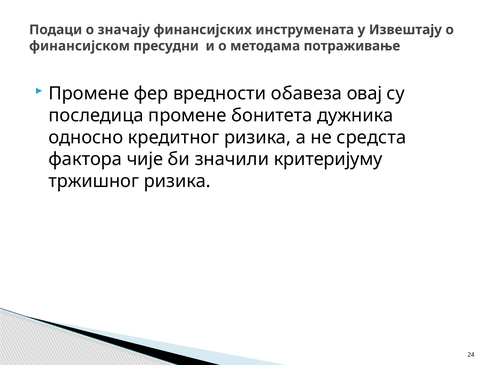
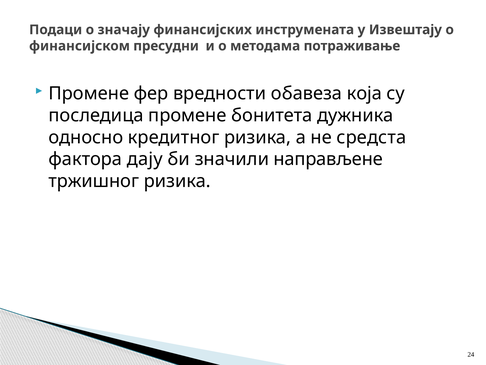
овај: овај -> која
чије: чије -> дају
критеријуму: критеријуму -> направљене
